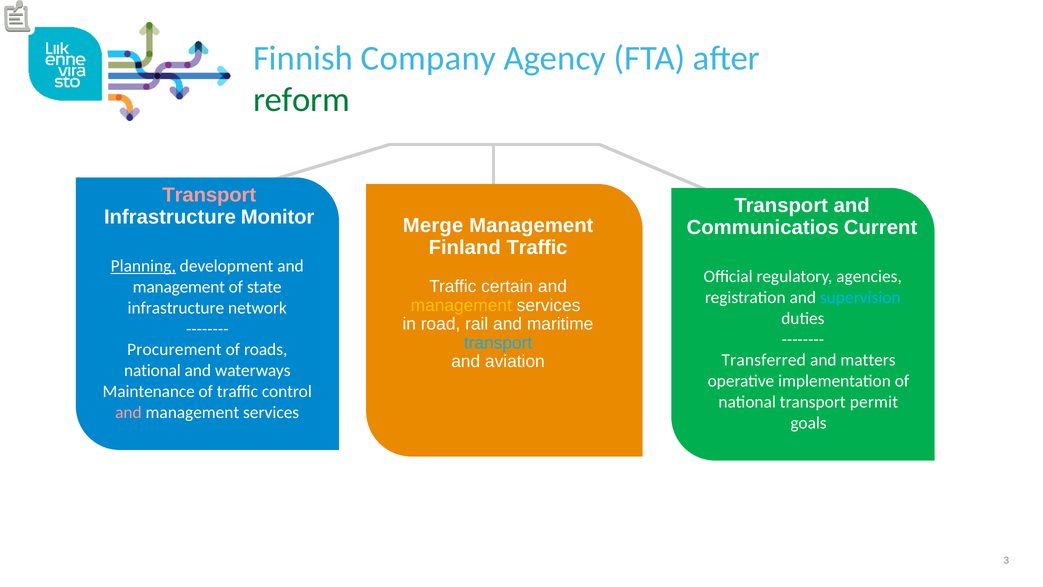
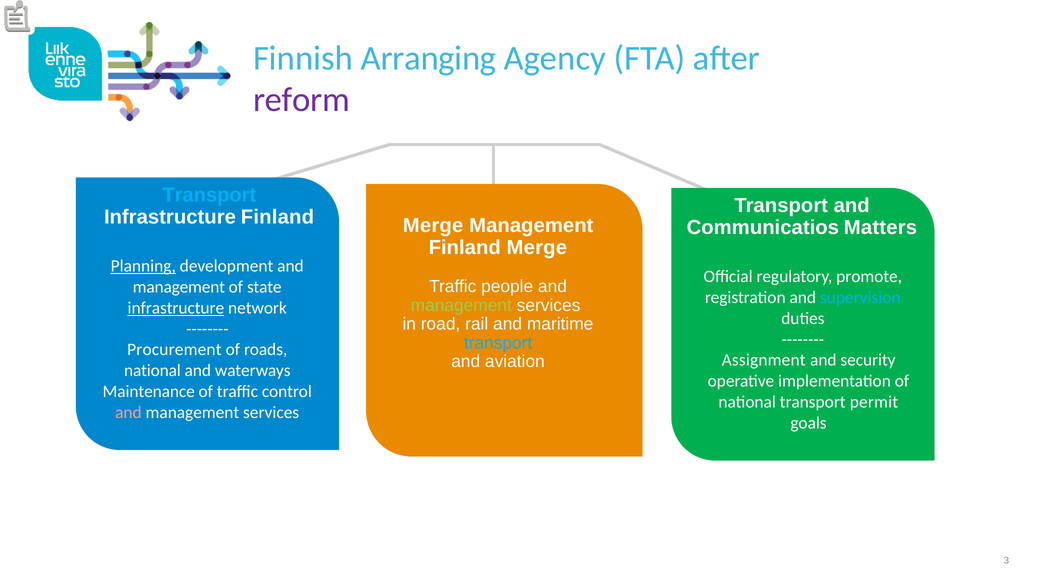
Company: Company -> Arranging
reform colour: green -> purple
Transport at (209, 195) colour: pink -> light blue
Infrastructure Monitor: Monitor -> Finland
Current: Current -> Matters
Finland Traffic: Traffic -> Merge
agencies: agencies -> promote
certain: certain -> people
management at (461, 305) colour: yellow -> light green
infrastructure at (176, 308) underline: none -> present
Transferred: Transferred -> Assignment
matters: matters -> security
